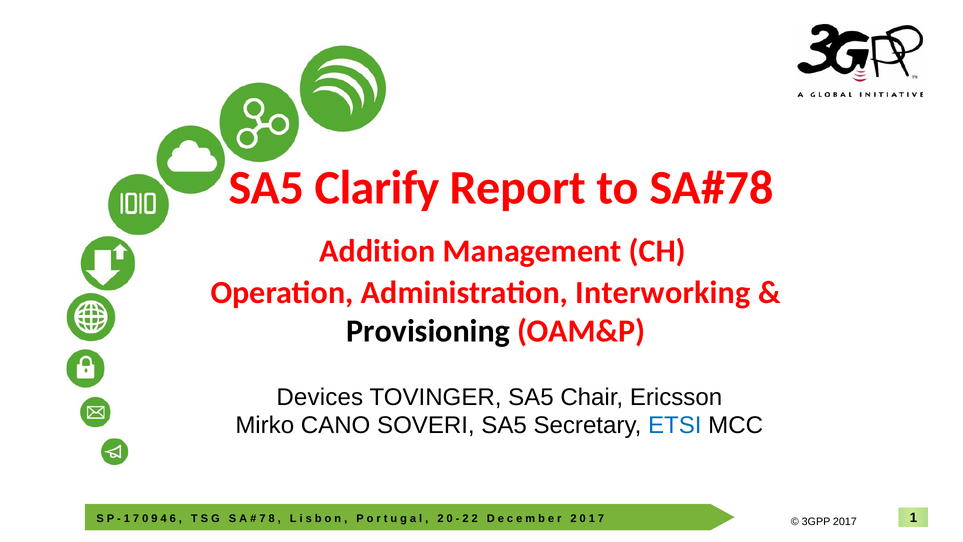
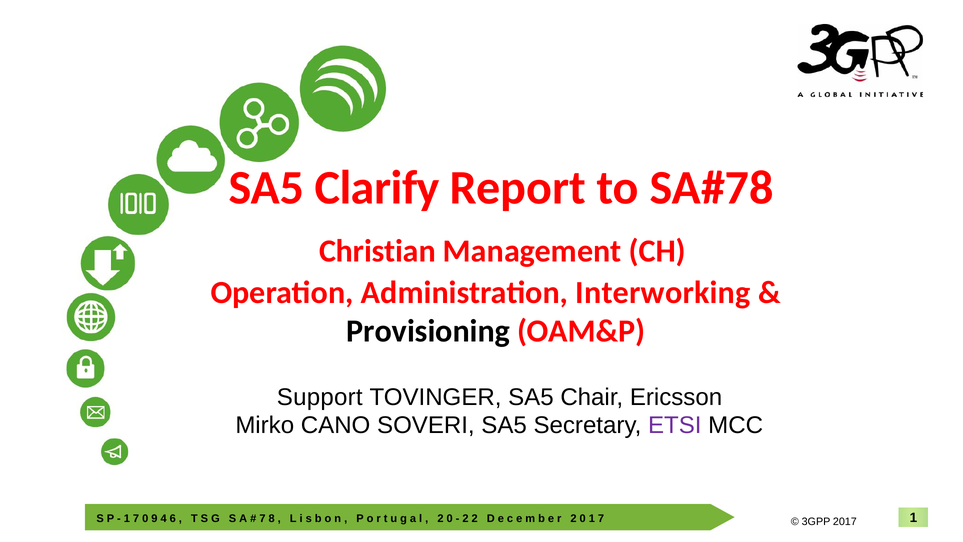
Addition: Addition -> Christian
Devices: Devices -> Support
ETSI colour: blue -> purple
